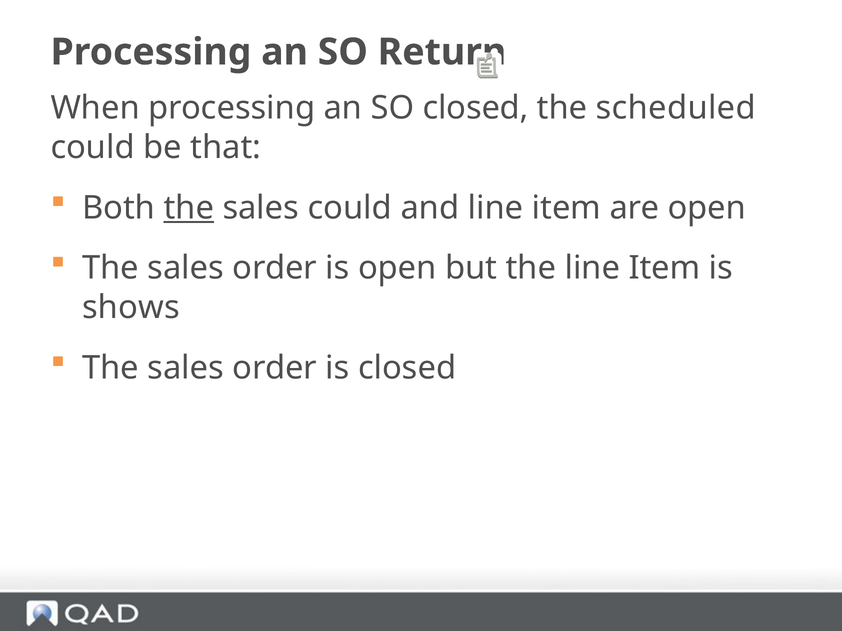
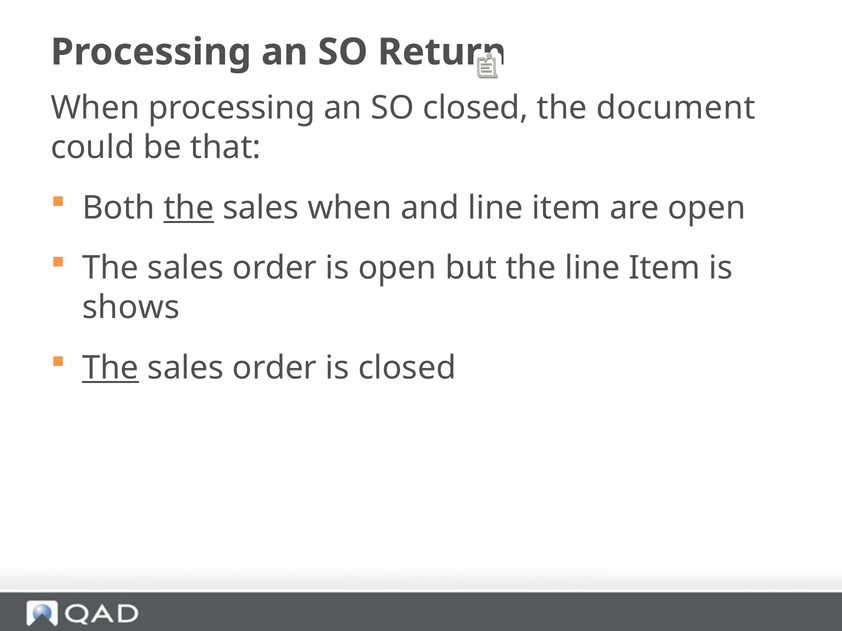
scheduled: scheduled -> document
sales could: could -> when
The at (111, 368) underline: none -> present
